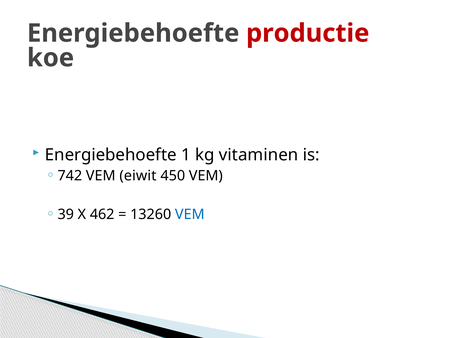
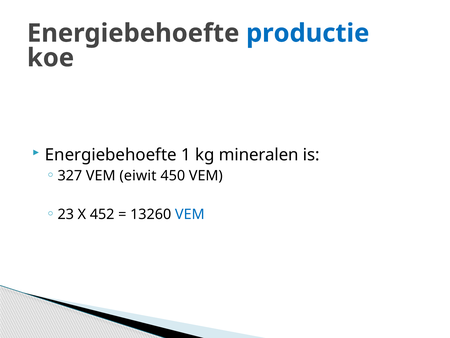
productie colour: red -> blue
vitaminen: vitaminen -> mineralen
742: 742 -> 327
39: 39 -> 23
462: 462 -> 452
